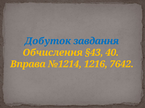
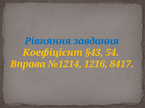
Добуток: Добуток -> Рівняння
Обчислення: Обчислення -> Коефіцієнт
40: 40 -> 54
7642: 7642 -> 8417
